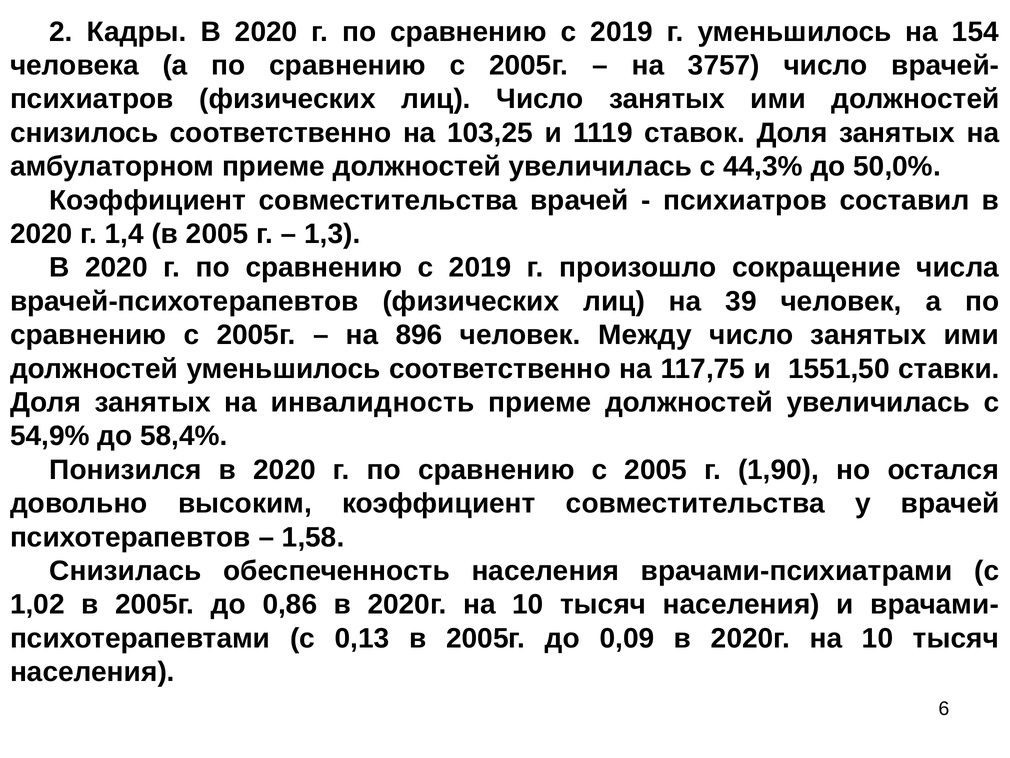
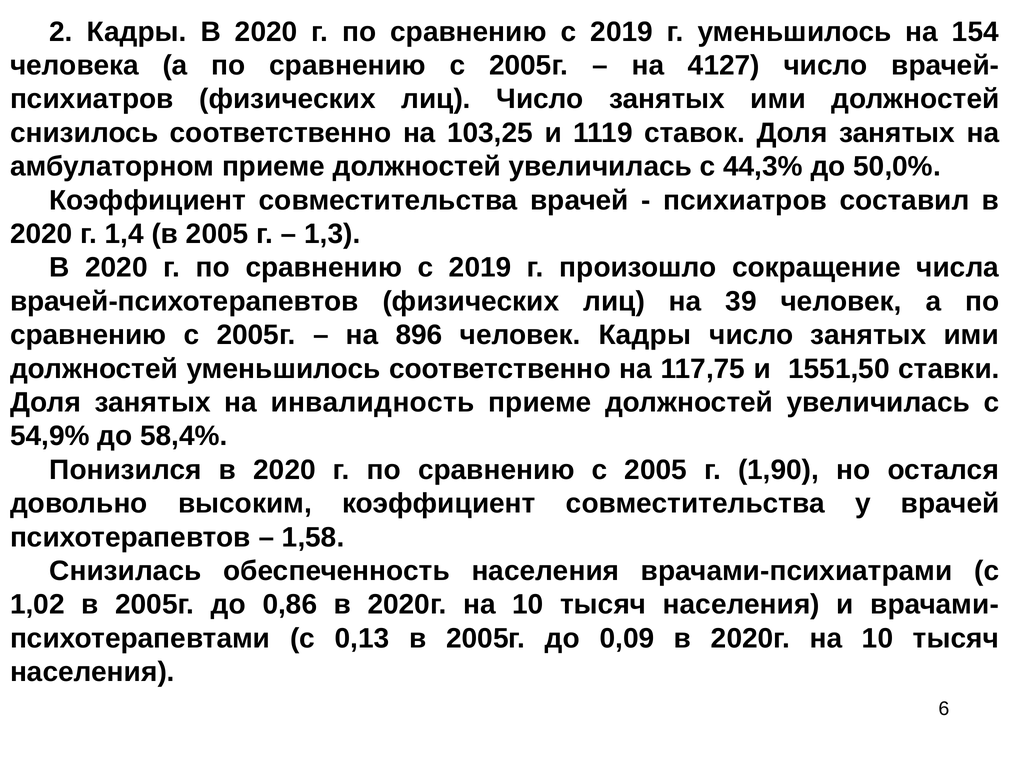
3757: 3757 -> 4127
человек Между: Между -> Кадры
